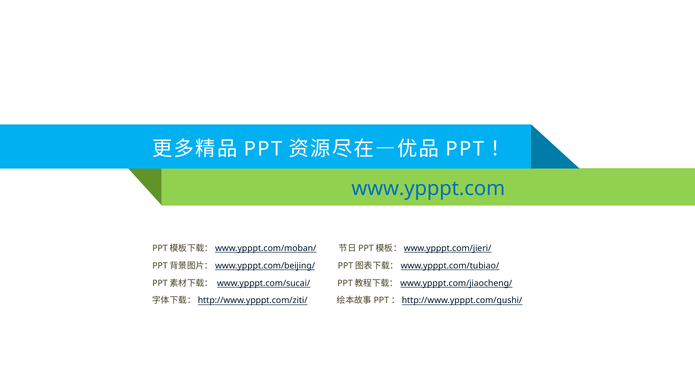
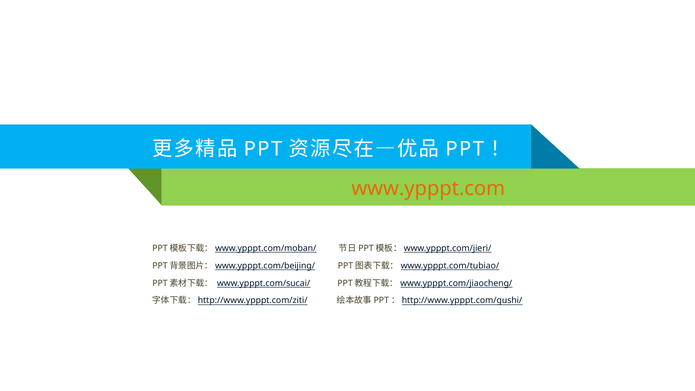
www.ypppt.com colour: blue -> orange
